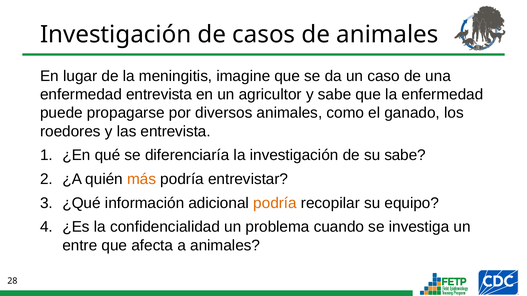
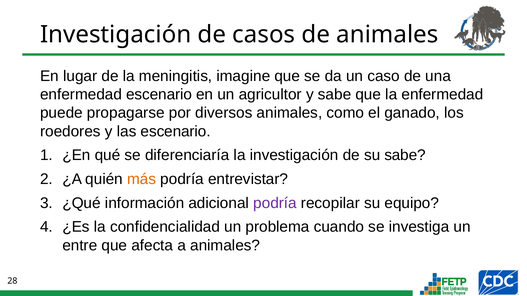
enfermedad entrevista: entrevista -> escenario
las entrevista: entrevista -> escenario
podría at (275, 203) colour: orange -> purple
